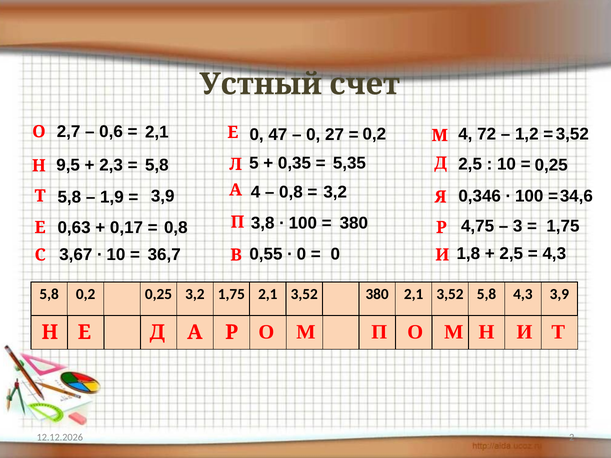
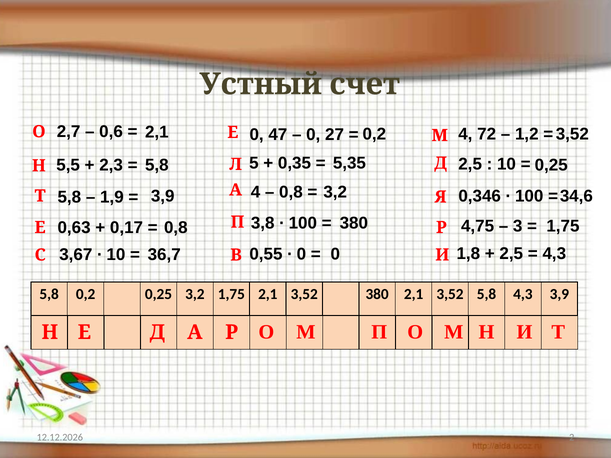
9,5: 9,5 -> 5,5
